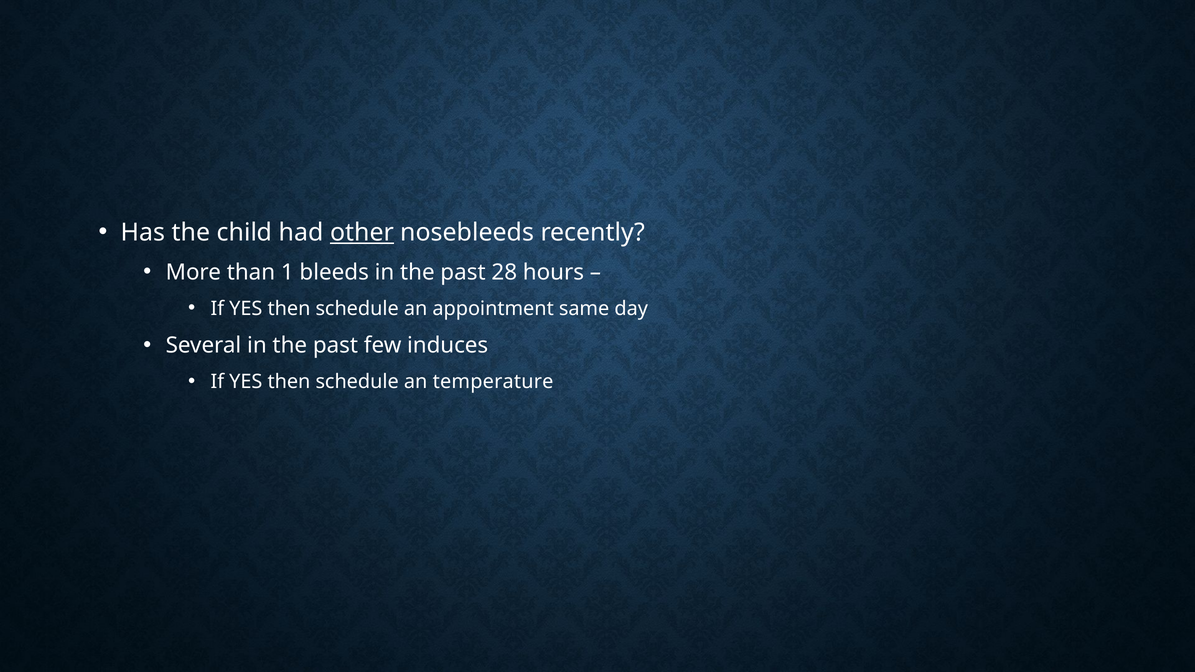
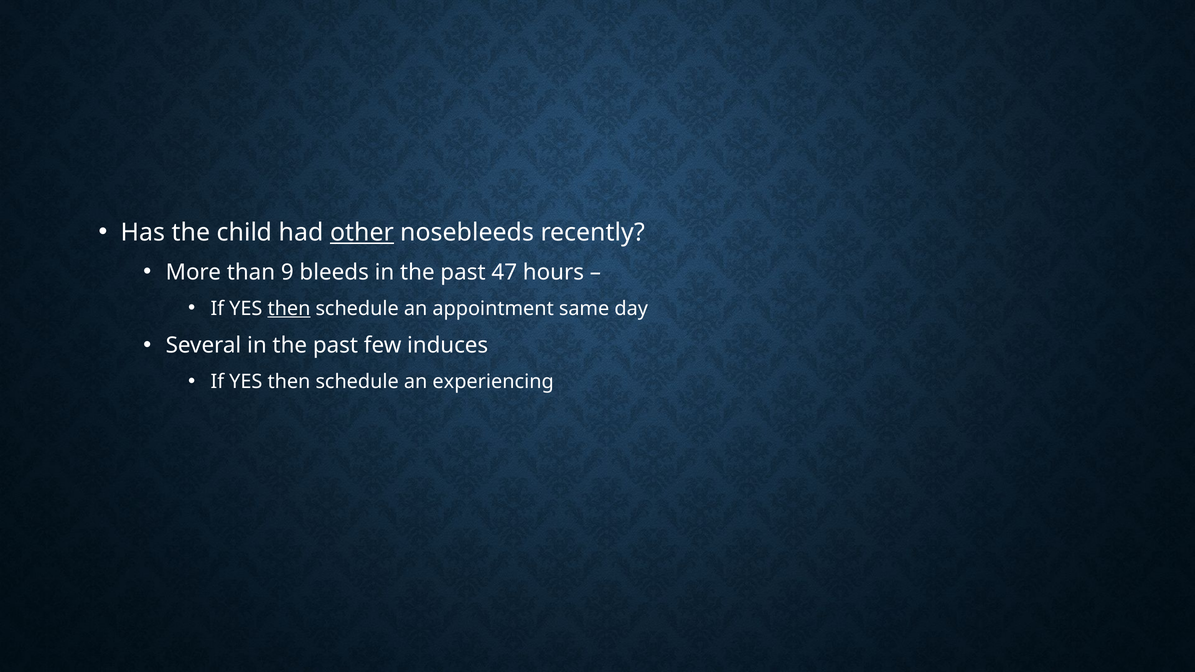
1: 1 -> 9
28: 28 -> 47
then at (289, 309) underline: none -> present
temperature: temperature -> experiencing
